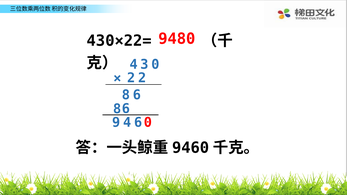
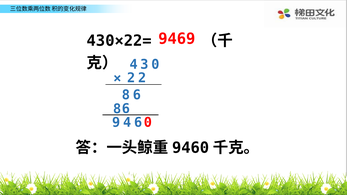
9480: 9480 -> 9469
